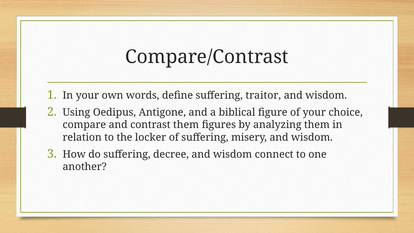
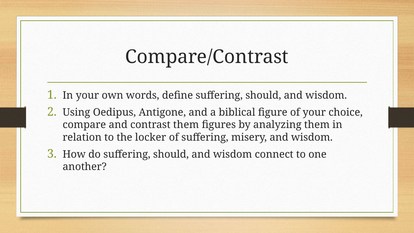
define suffering traitor: traitor -> should
do suffering decree: decree -> should
